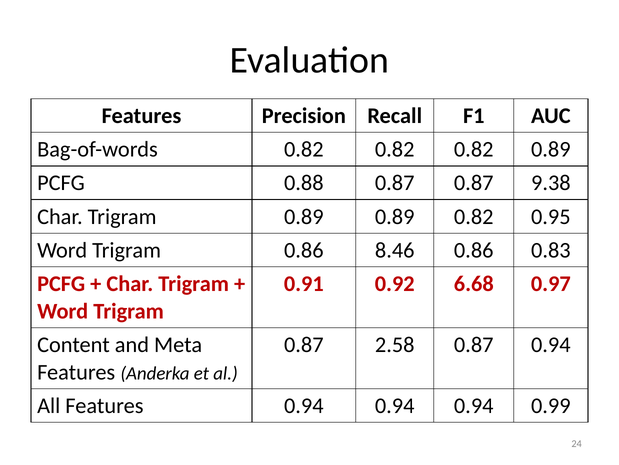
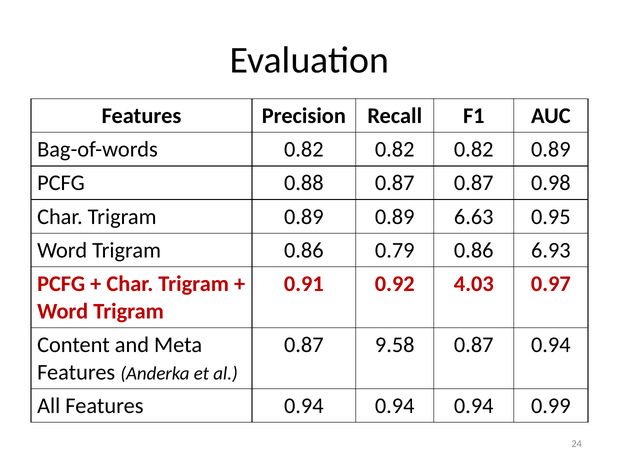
9.38: 9.38 -> 0.98
0.89 0.82: 0.82 -> 6.63
8.46: 8.46 -> 0.79
0.83: 0.83 -> 6.93
6.68: 6.68 -> 4.03
2.58: 2.58 -> 9.58
